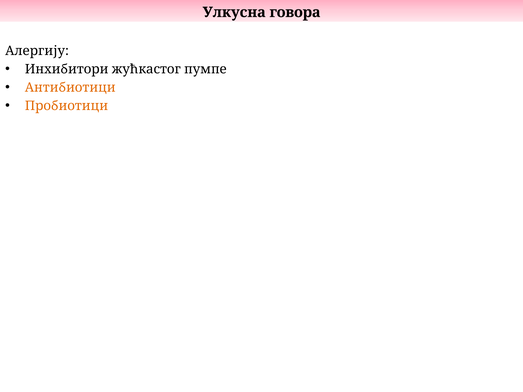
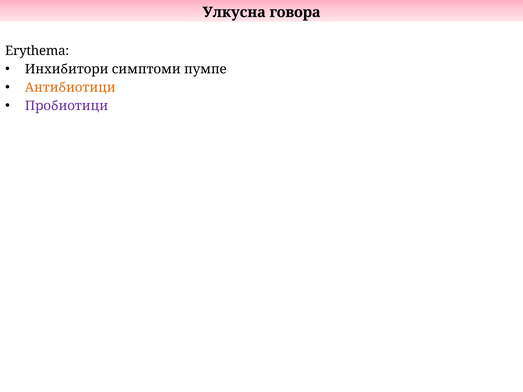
Алергију: Алергију -> Erythema
жућкастог: жућкастог -> симптоми
Пробиотици colour: orange -> purple
